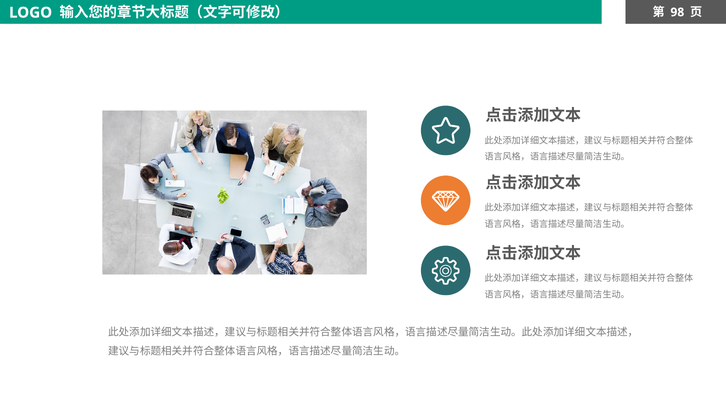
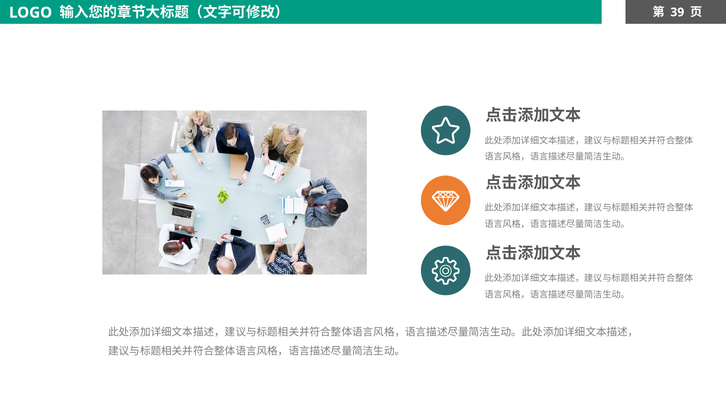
98: 98 -> 39
